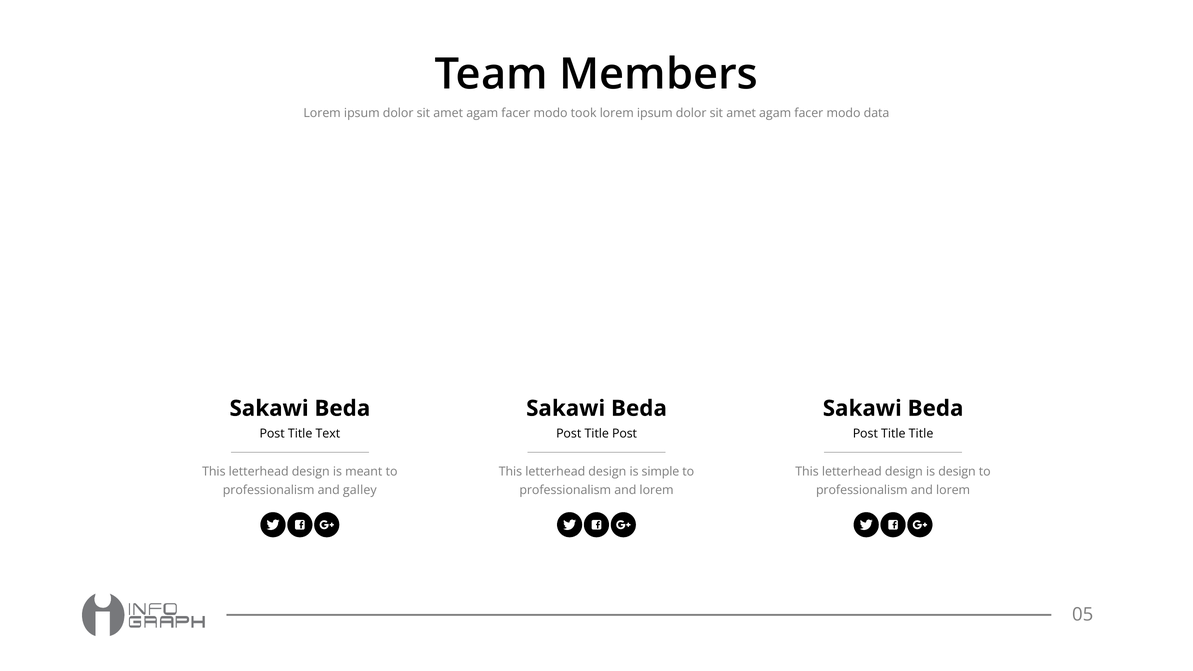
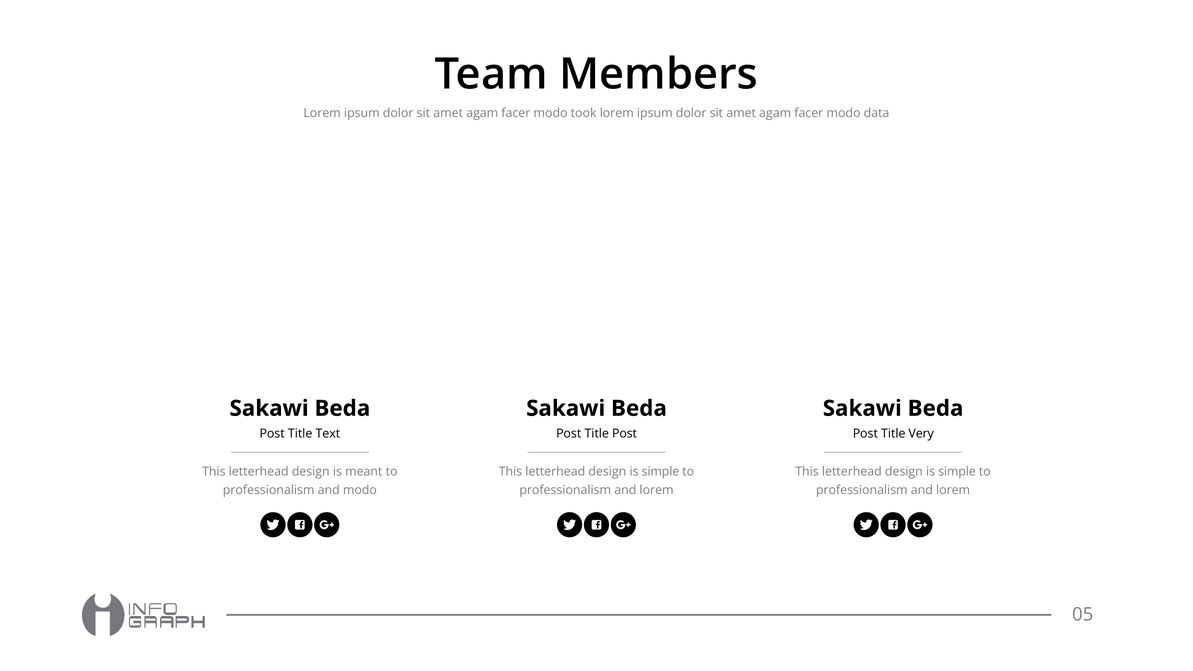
Title Title: Title -> Very
design at (957, 472): design -> simple
and galley: galley -> modo
